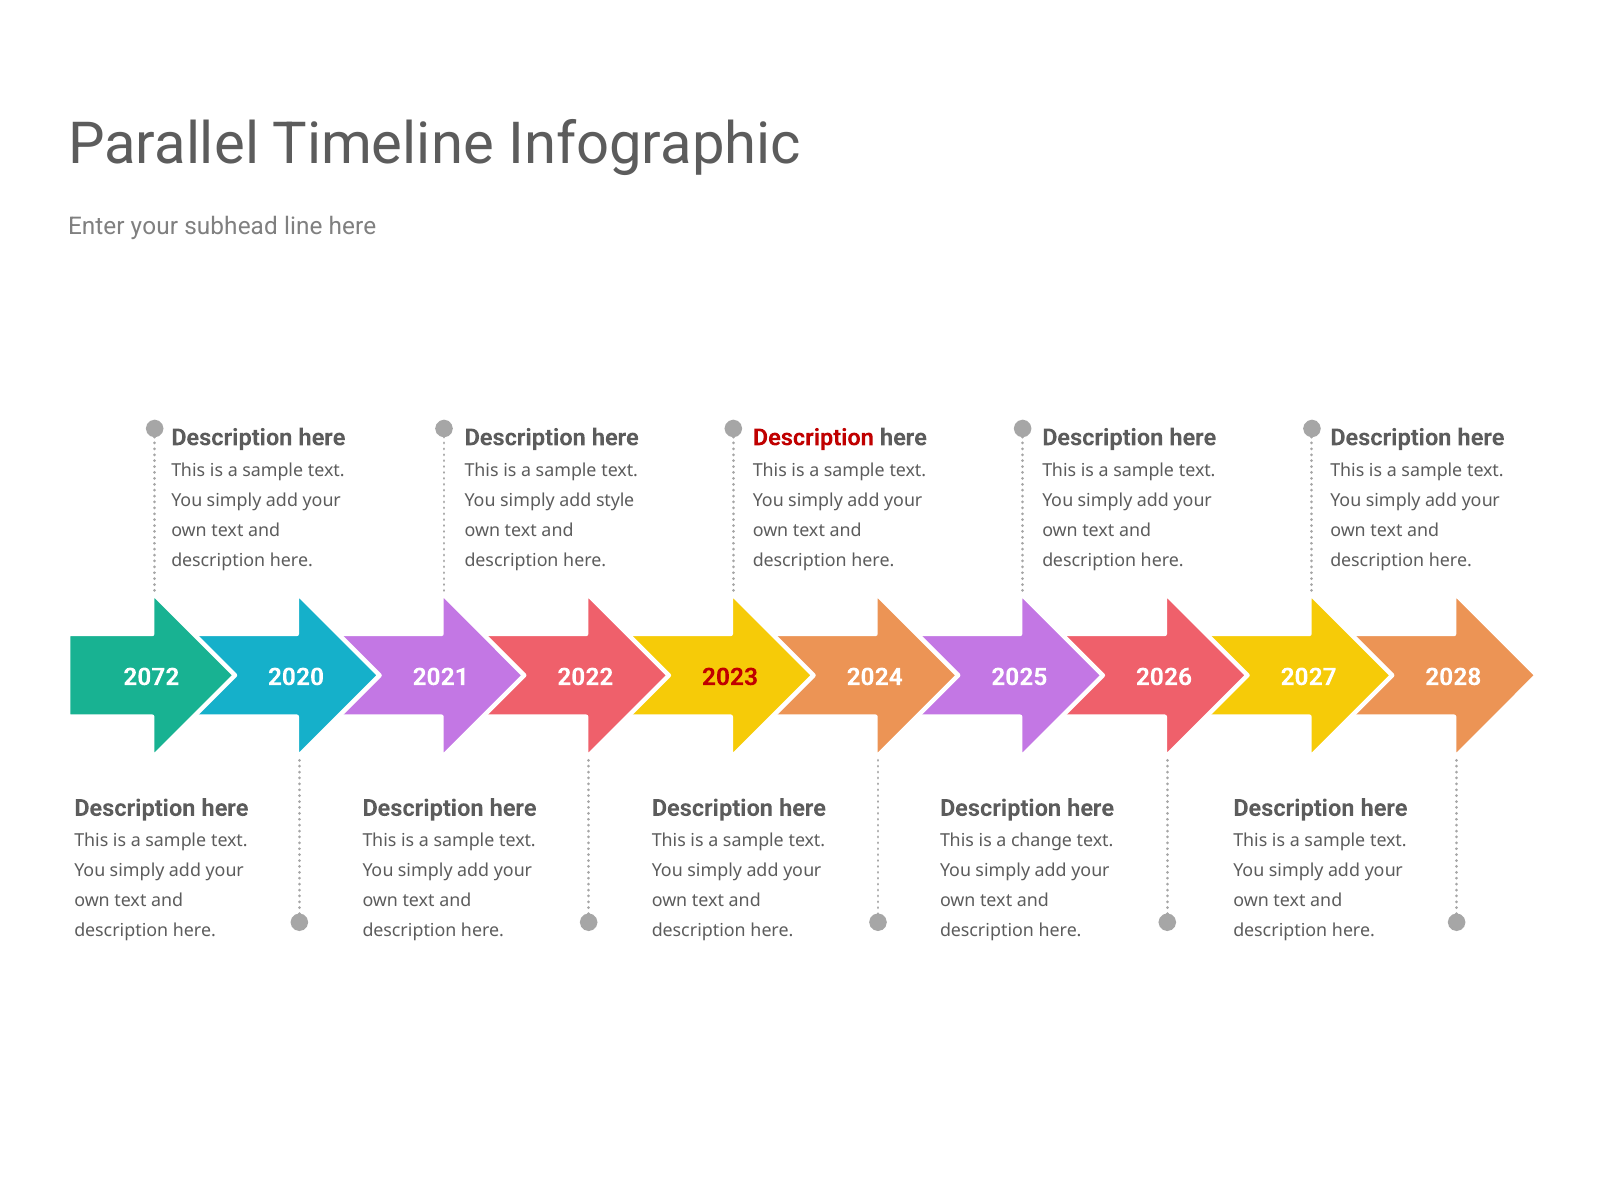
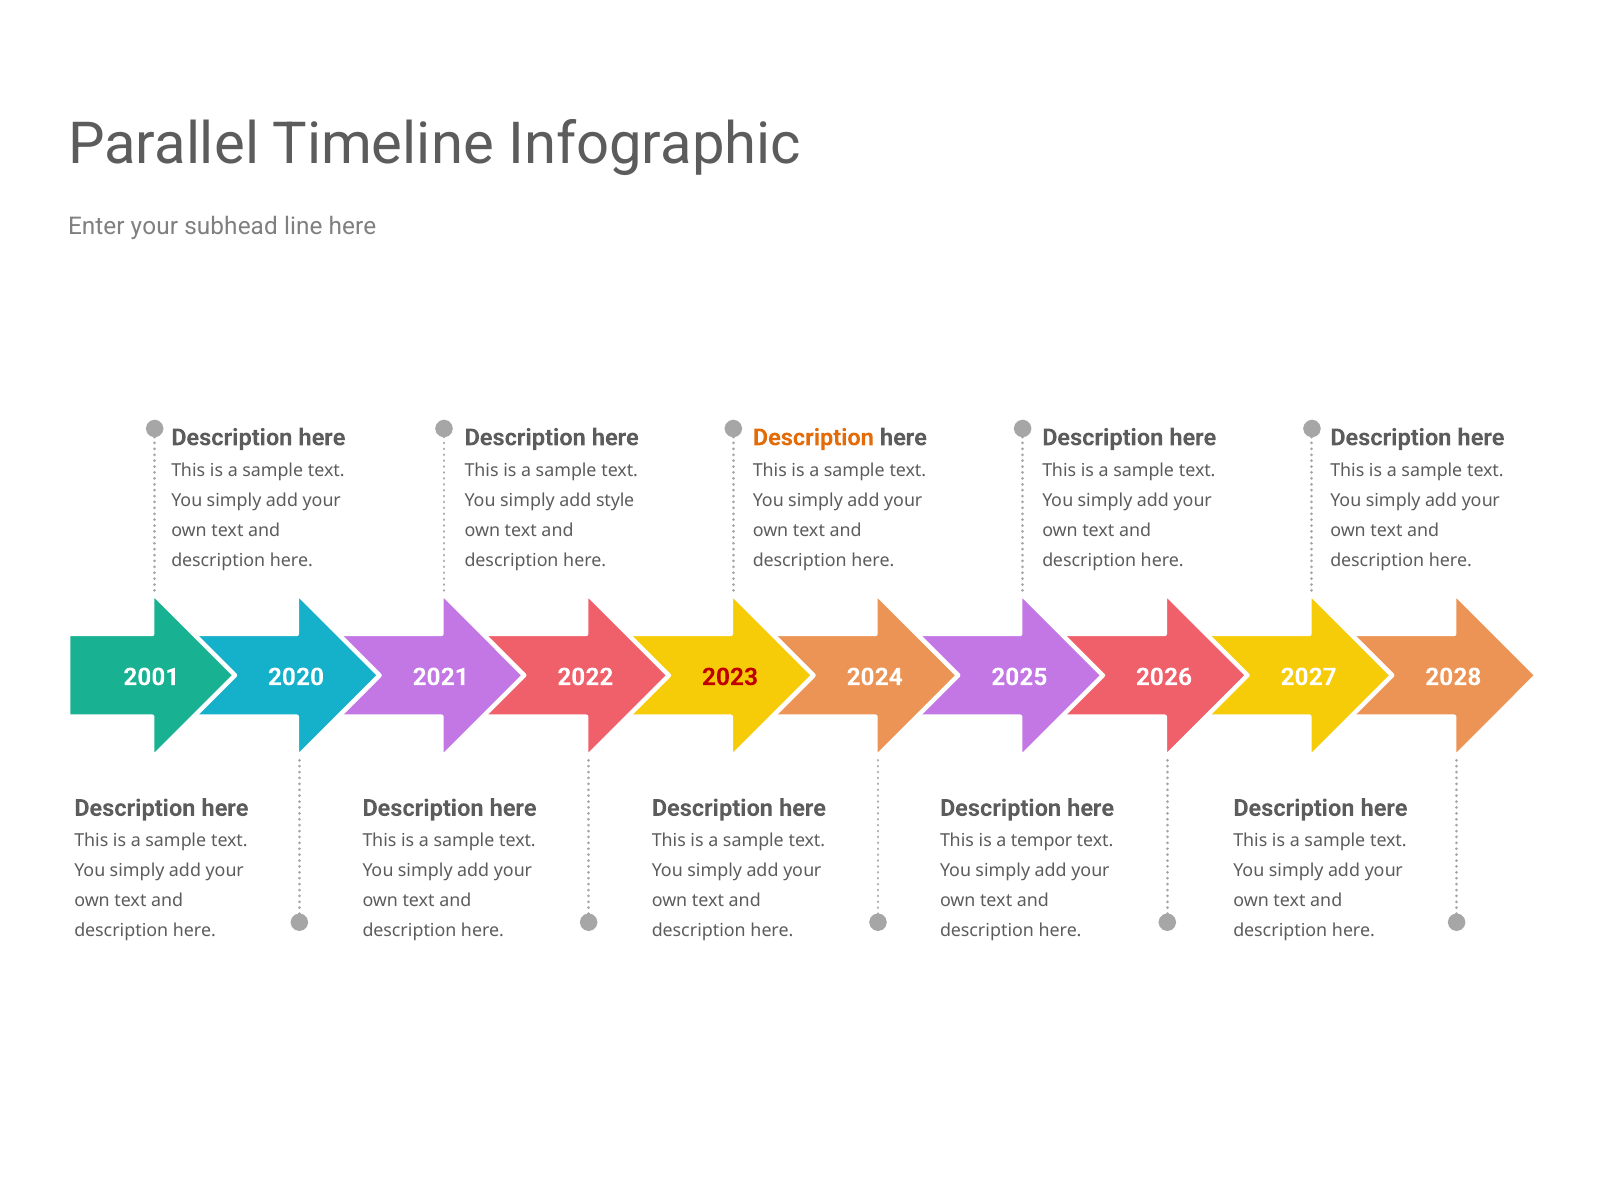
Description at (813, 437) colour: red -> orange
2072: 2072 -> 2001
change: change -> tempor
